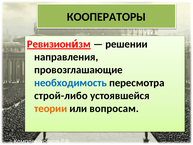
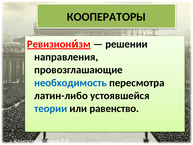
строй-либо: строй-либо -> латин-либо
теории colour: orange -> blue
вопросам: вопросам -> равенство
